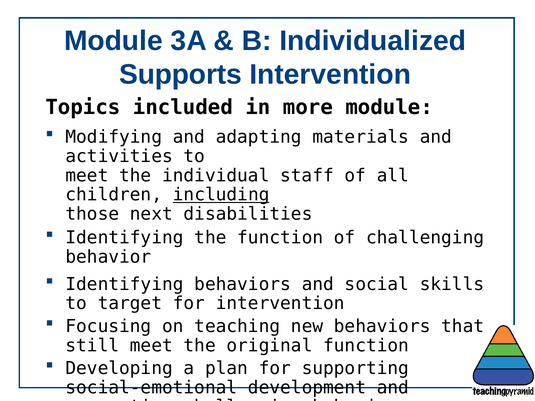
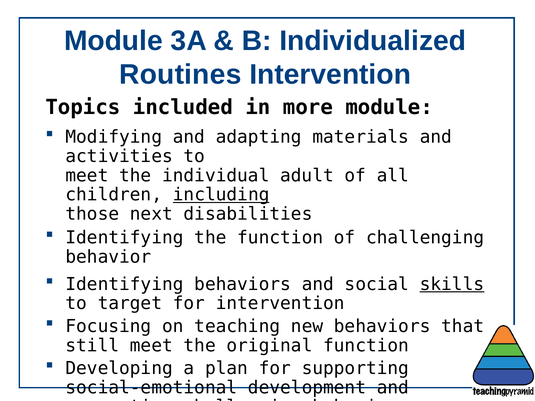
Supports: Supports -> Routines
staff: staff -> adult
skills underline: none -> present
